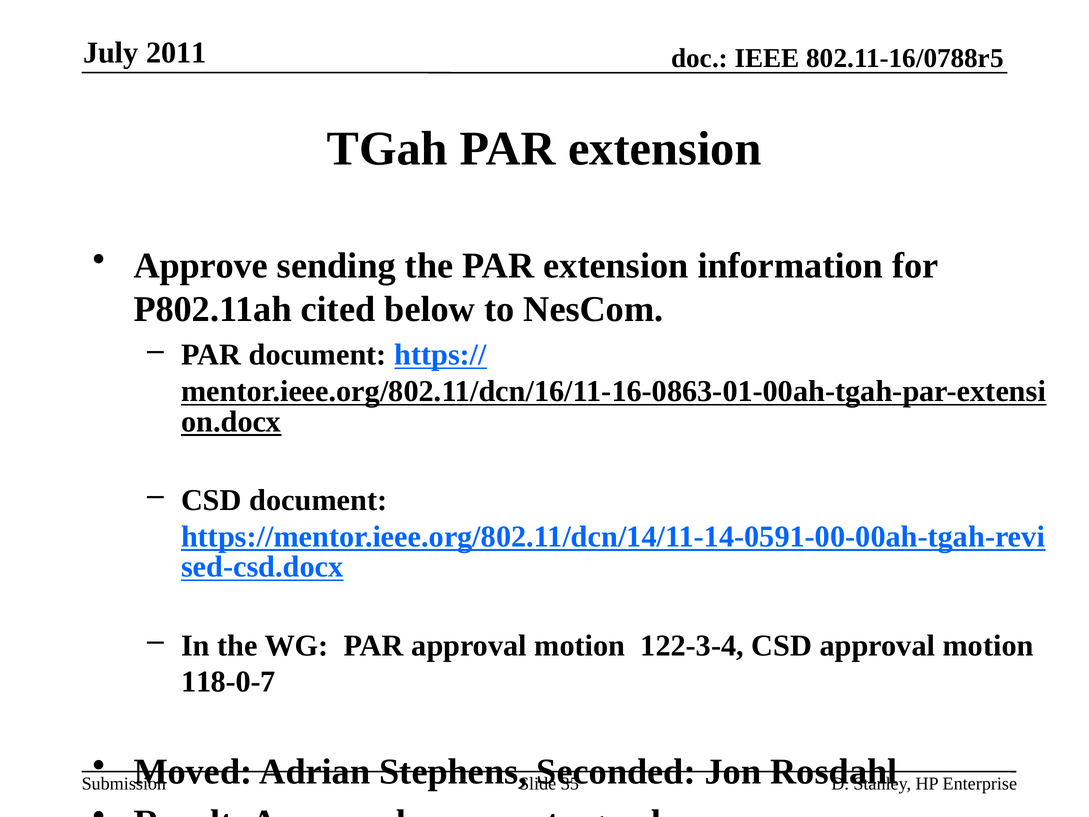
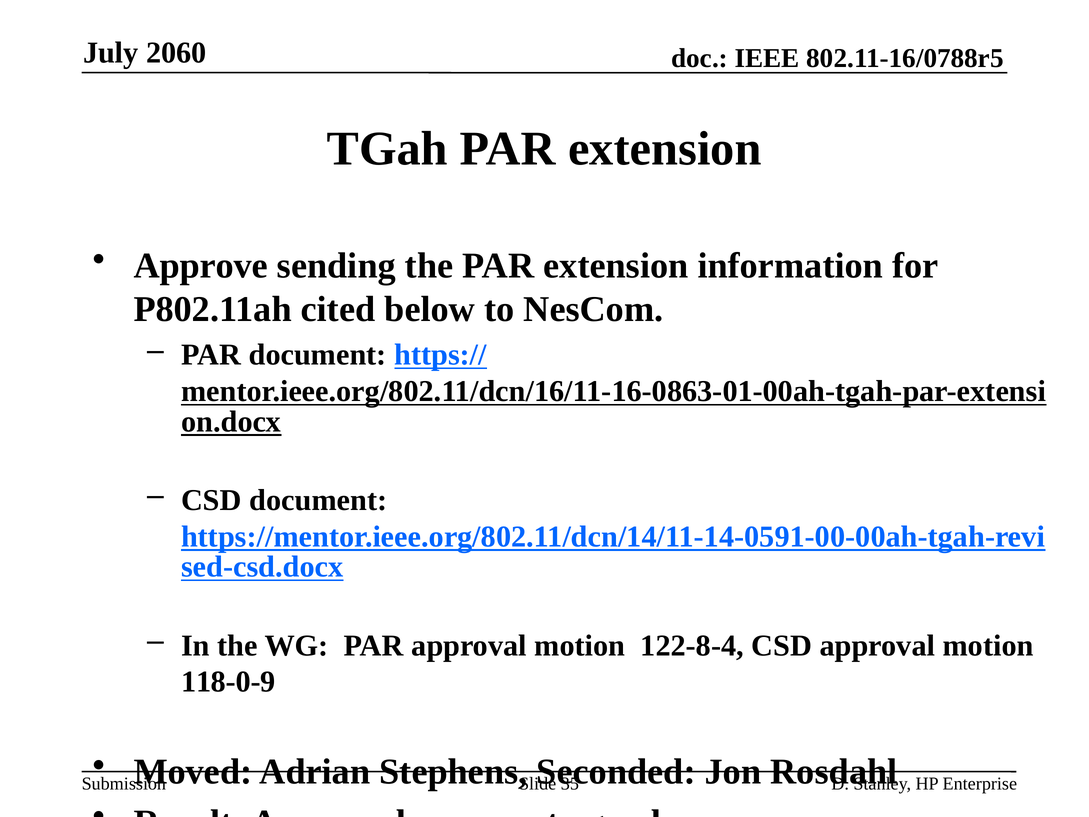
2011: 2011 -> 2060
122-3-4: 122-3-4 -> 122-8-4
118-0-7: 118-0-7 -> 118-0-9
